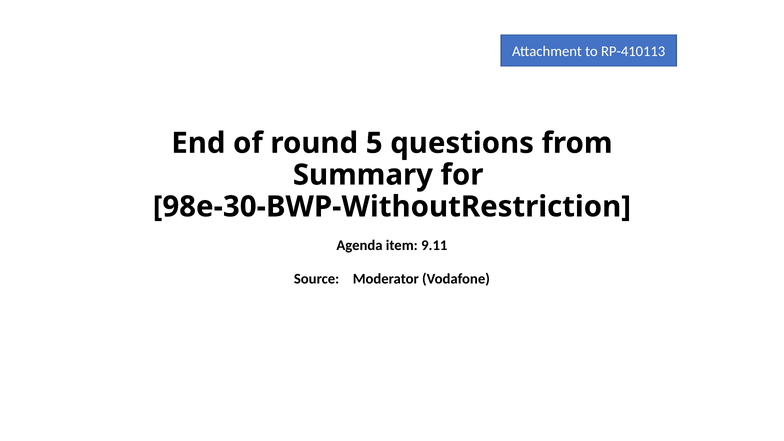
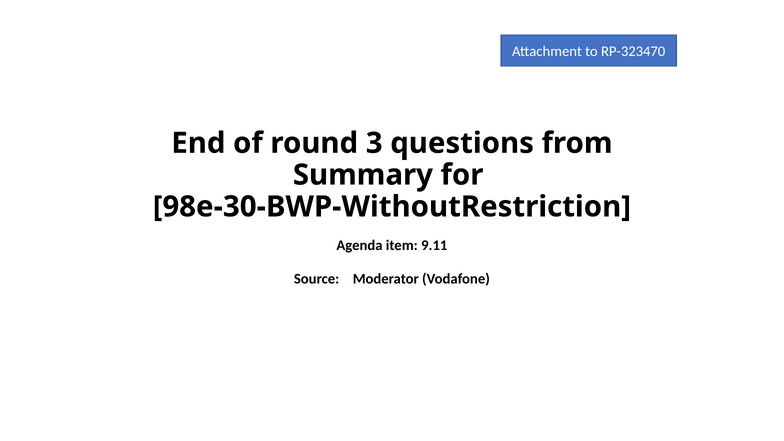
RP-410113: RP-410113 -> RP-323470
5: 5 -> 3
